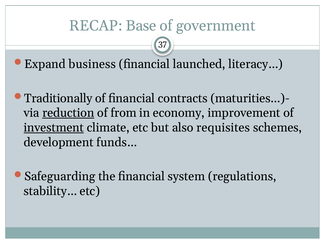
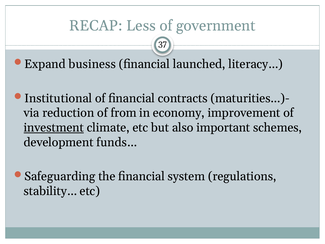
Base: Base -> Less
Traditionally: Traditionally -> Institutional
reduction underline: present -> none
requisites: requisites -> important
